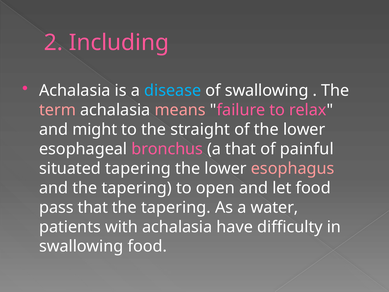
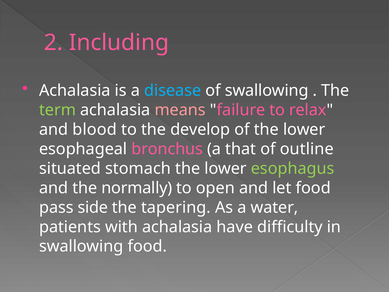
term colour: pink -> light green
might: might -> blood
straight: straight -> develop
painful: painful -> outline
situated tapering: tapering -> stomach
esophagus colour: pink -> light green
and the tapering: tapering -> normally
pass that: that -> side
